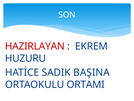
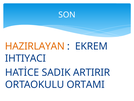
HAZIRLAYAN colour: red -> orange
HUZURU: HUZURU -> IHTIYACI
BAŞINA: BAŞINA -> ARTIRIR
